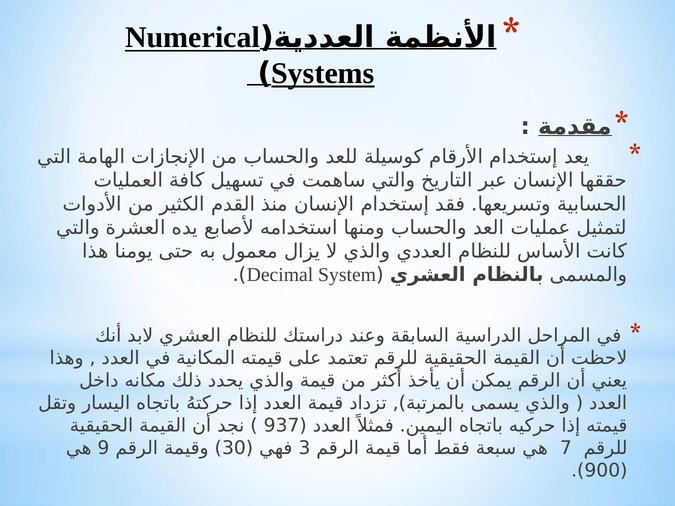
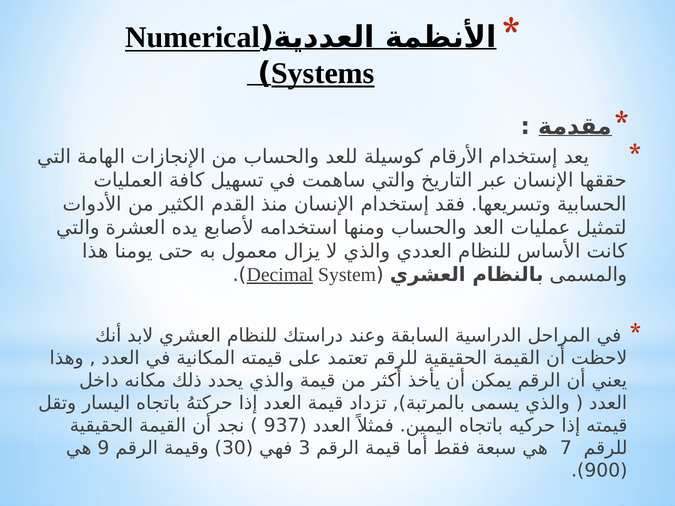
Decimal underline: none -> present
